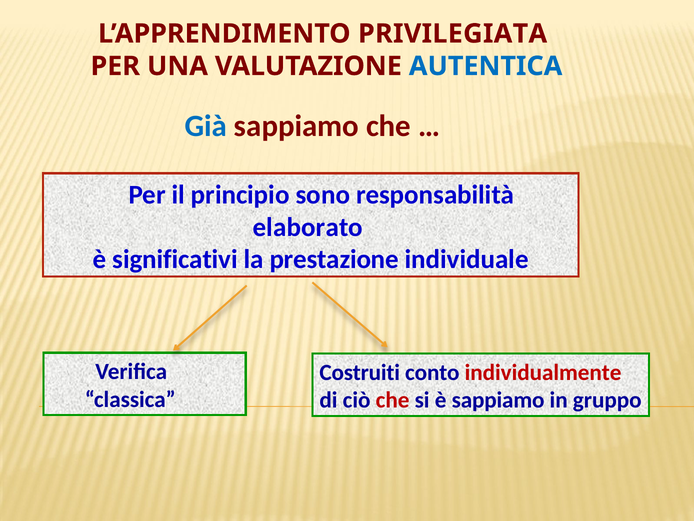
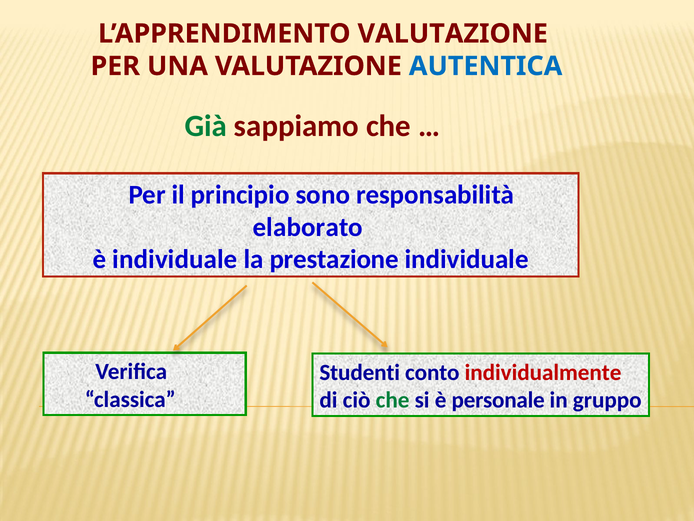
L’APPRENDIMENTO PRIVILEGIATA: PRIVILEGIATA -> VALUTAZIONE
Già colour: blue -> green
è significativi: significativi -> individuale
Costruiti: Costruiti -> Studenti
che at (393, 400) colour: red -> green
è sappiamo: sappiamo -> personale
